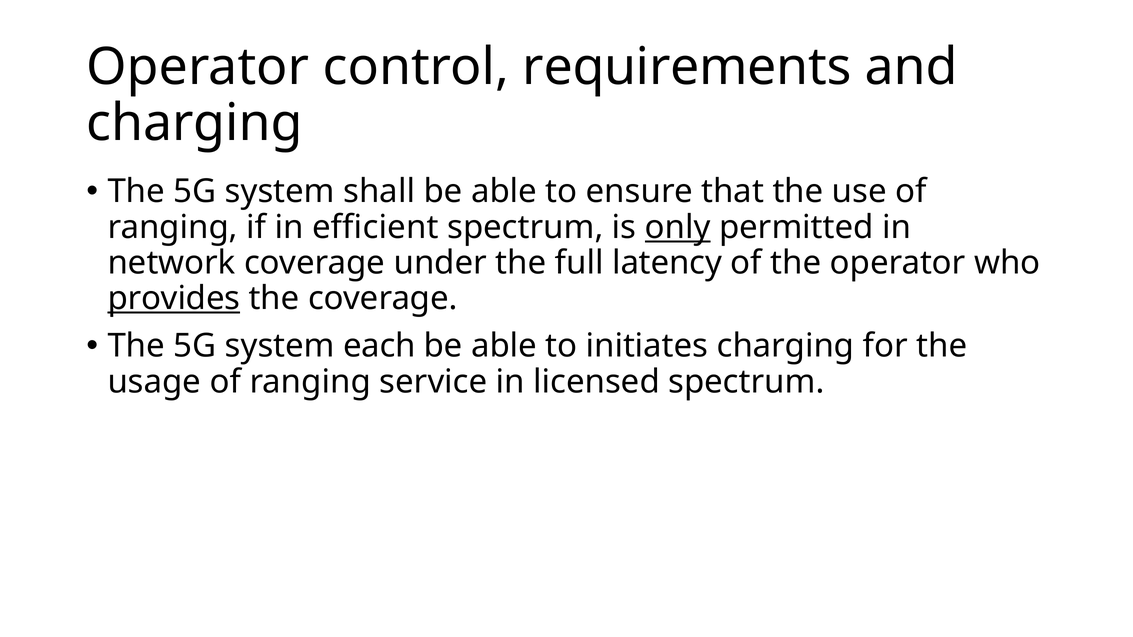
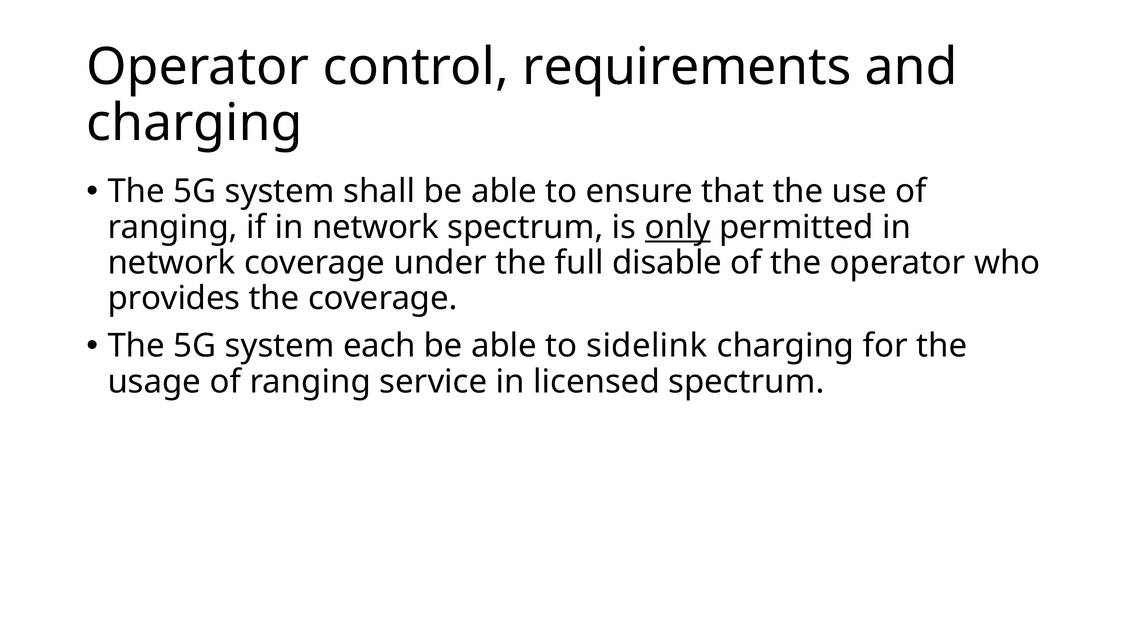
if in efficient: efficient -> network
latency: latency -> disable
provides underline: present -> none
initiates: initiates -> sidelink
